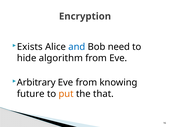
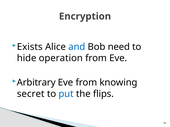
algorithm: algorithm -> operation
future: future -> secret
put colour: orange -> blue
that: that -> flips
